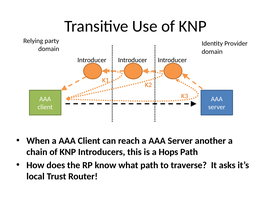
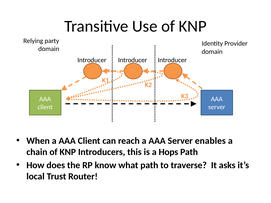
another: another -> enables
